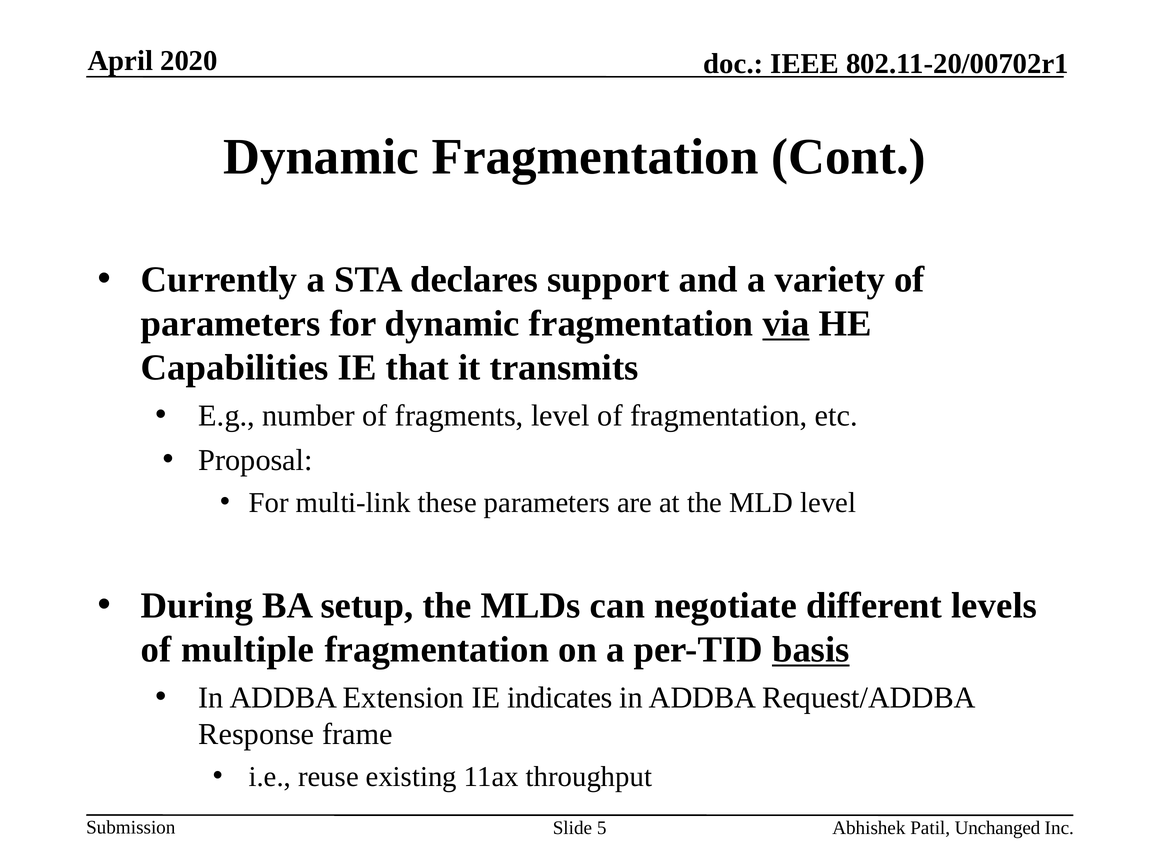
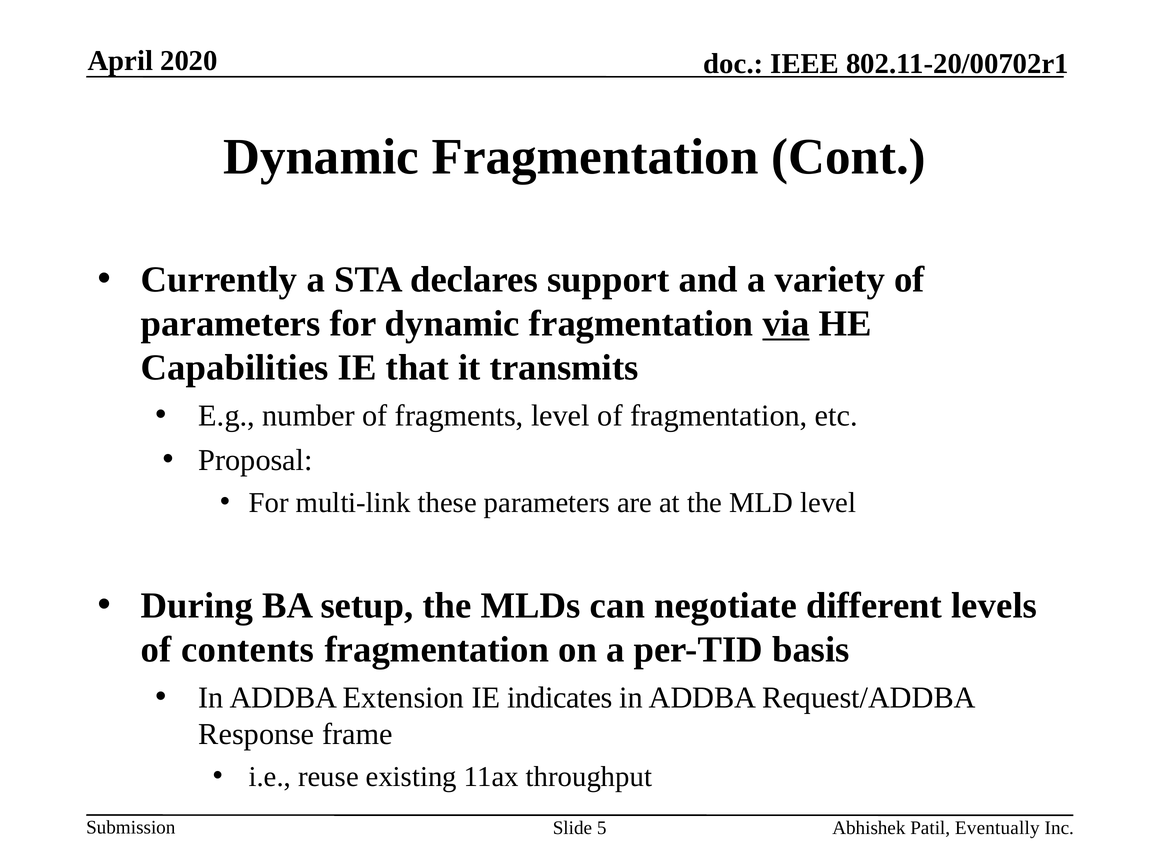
multiple: multiple -> contents
basis underline: present -> none
Unchanged: Unchanged -> Eventually
